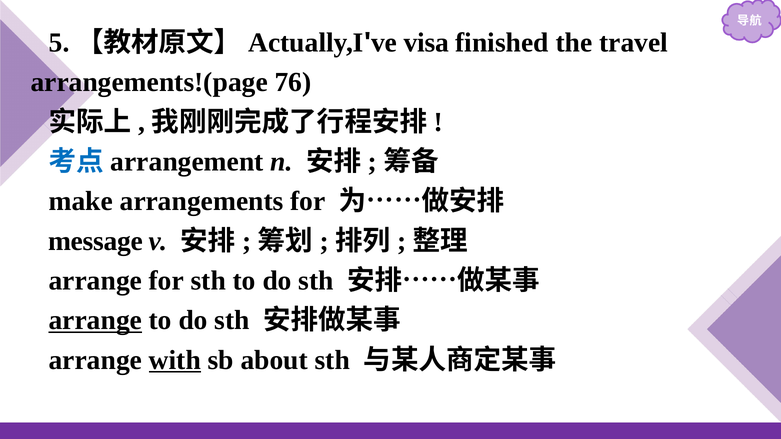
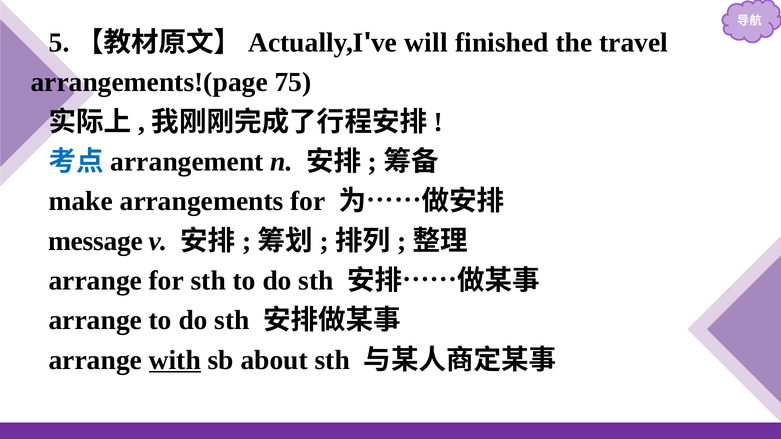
visa: visa -> will
76: 76 -> 75
arrange at (95, 320) underline: present -> none
